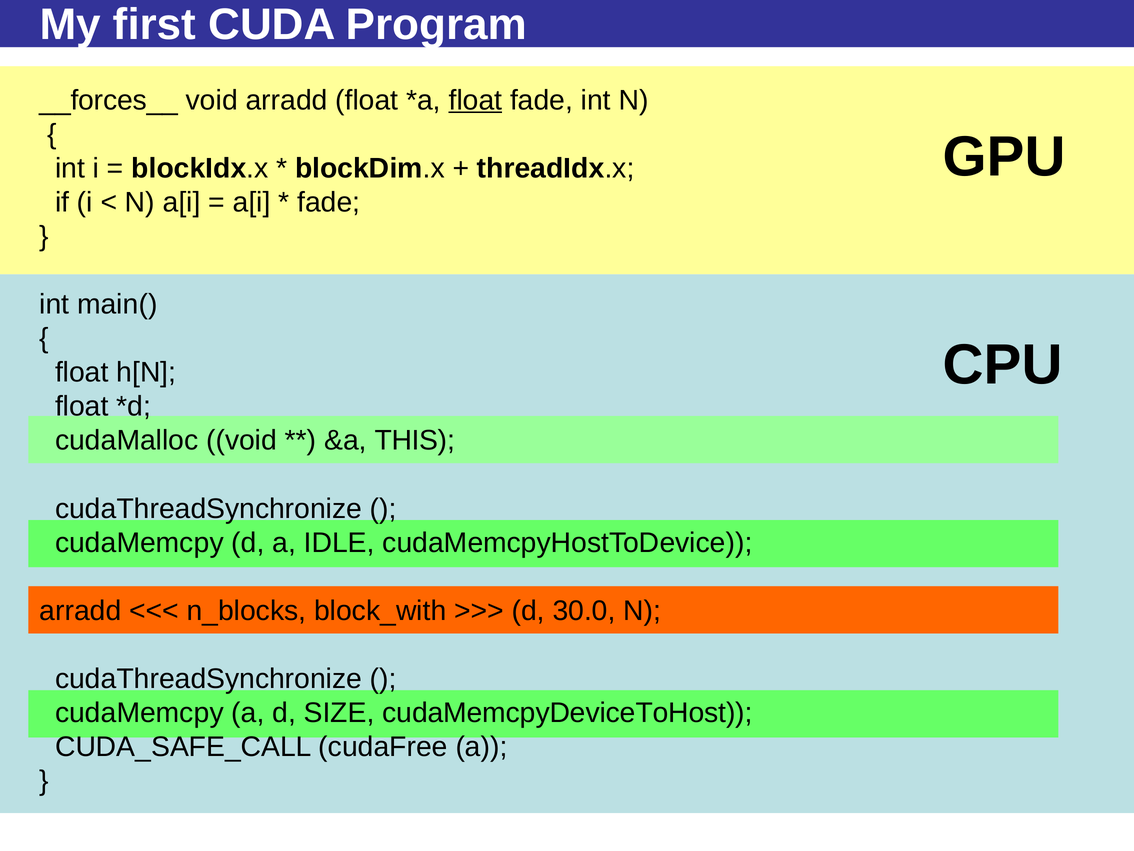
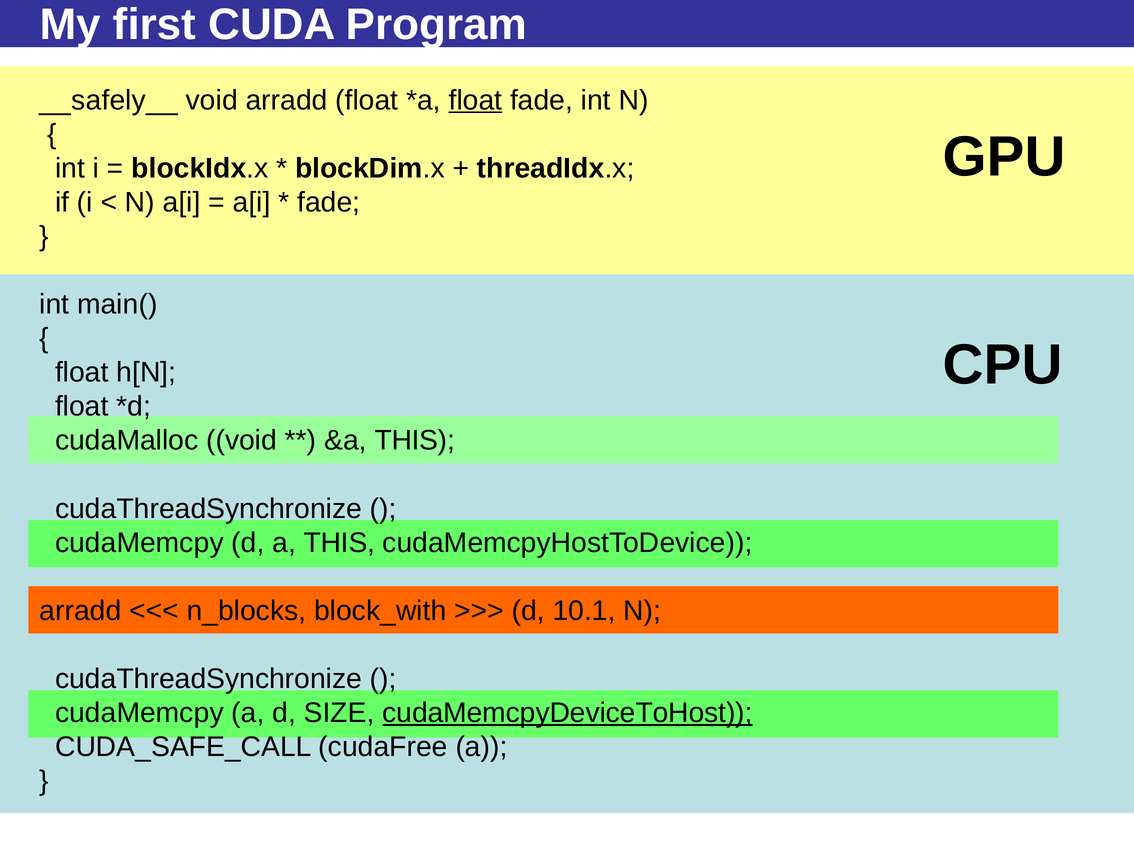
__forces__: __forces__ -> __safely__
a IDLE: IDLE -> THIS
30.0: 30.0 -> 10.1
cudaMemcpyDeviceToHost underline: none -> present
